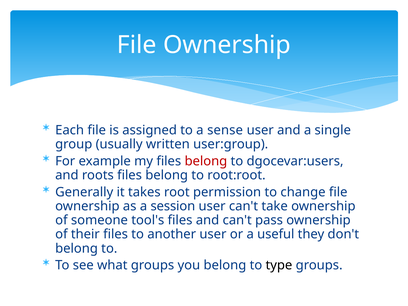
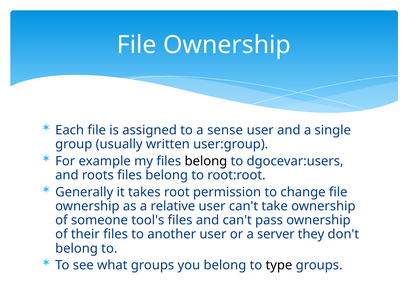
belong at (206, 161) colour: red -> black
session: session -> relative
useful: useful -> server
